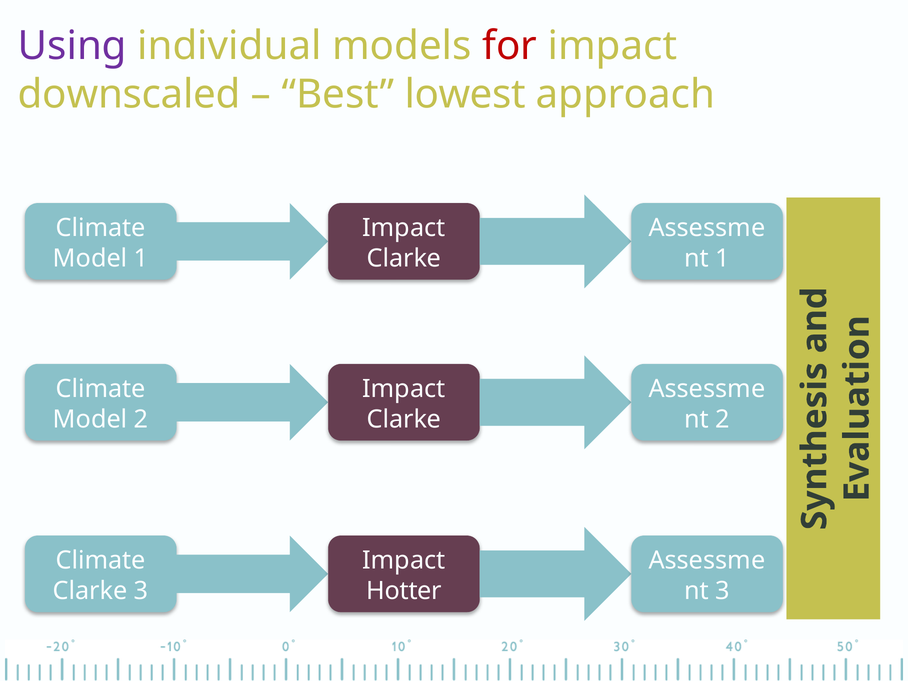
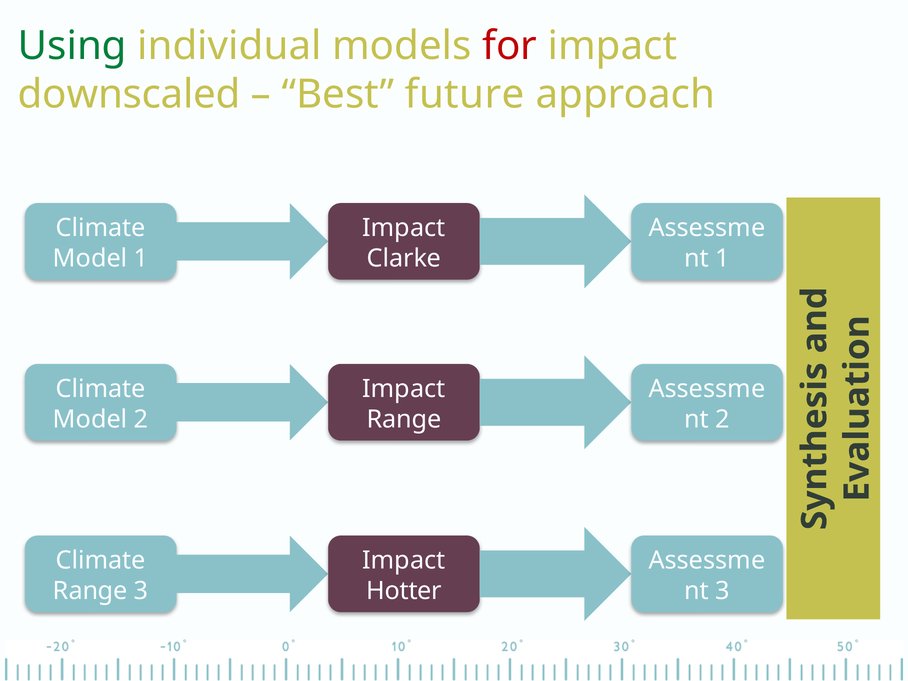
Using colour: purple -> green
lowest: lowest -> future
Clarke at (404, 419): Clarke -> Range
Clarke at (90, 591): Clarke -> Range
